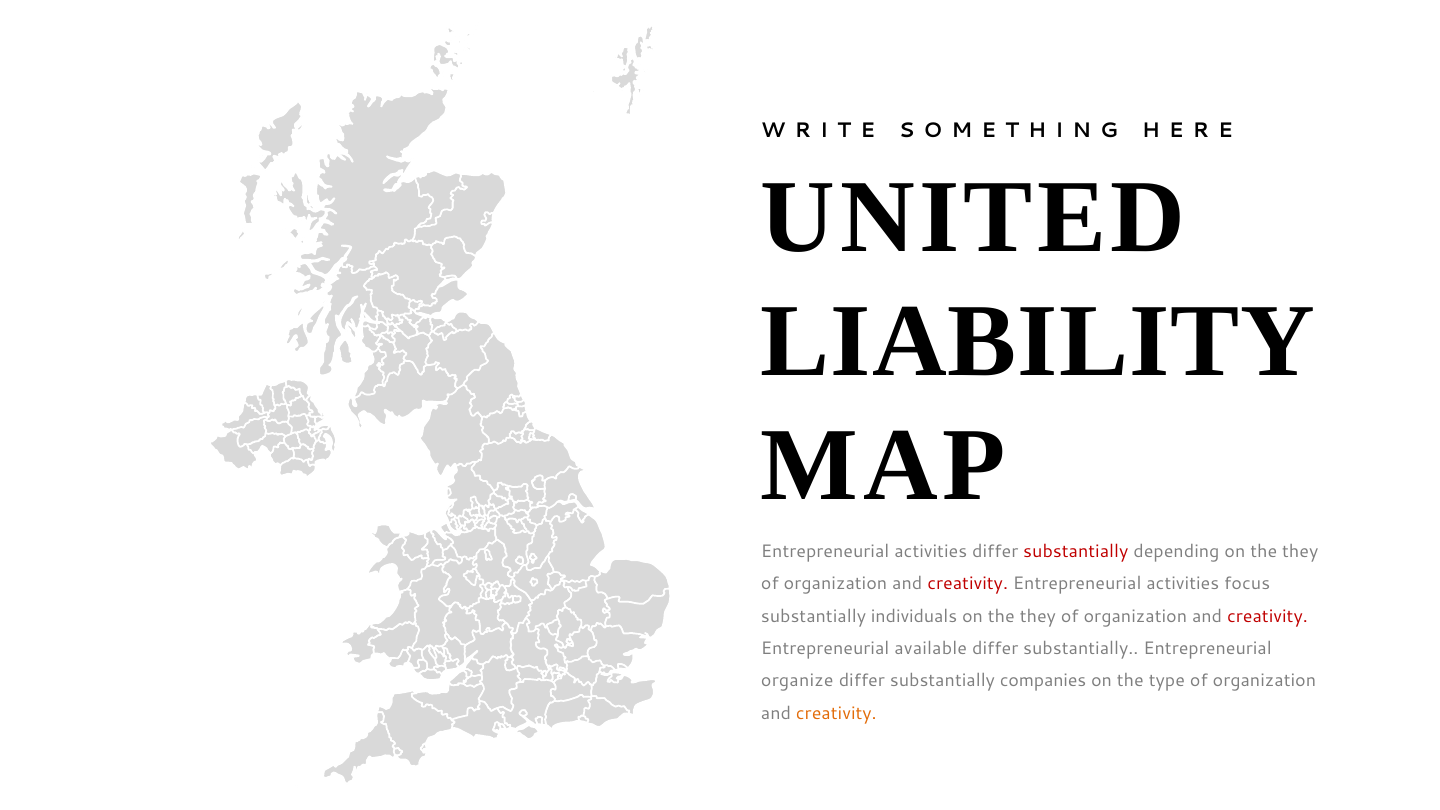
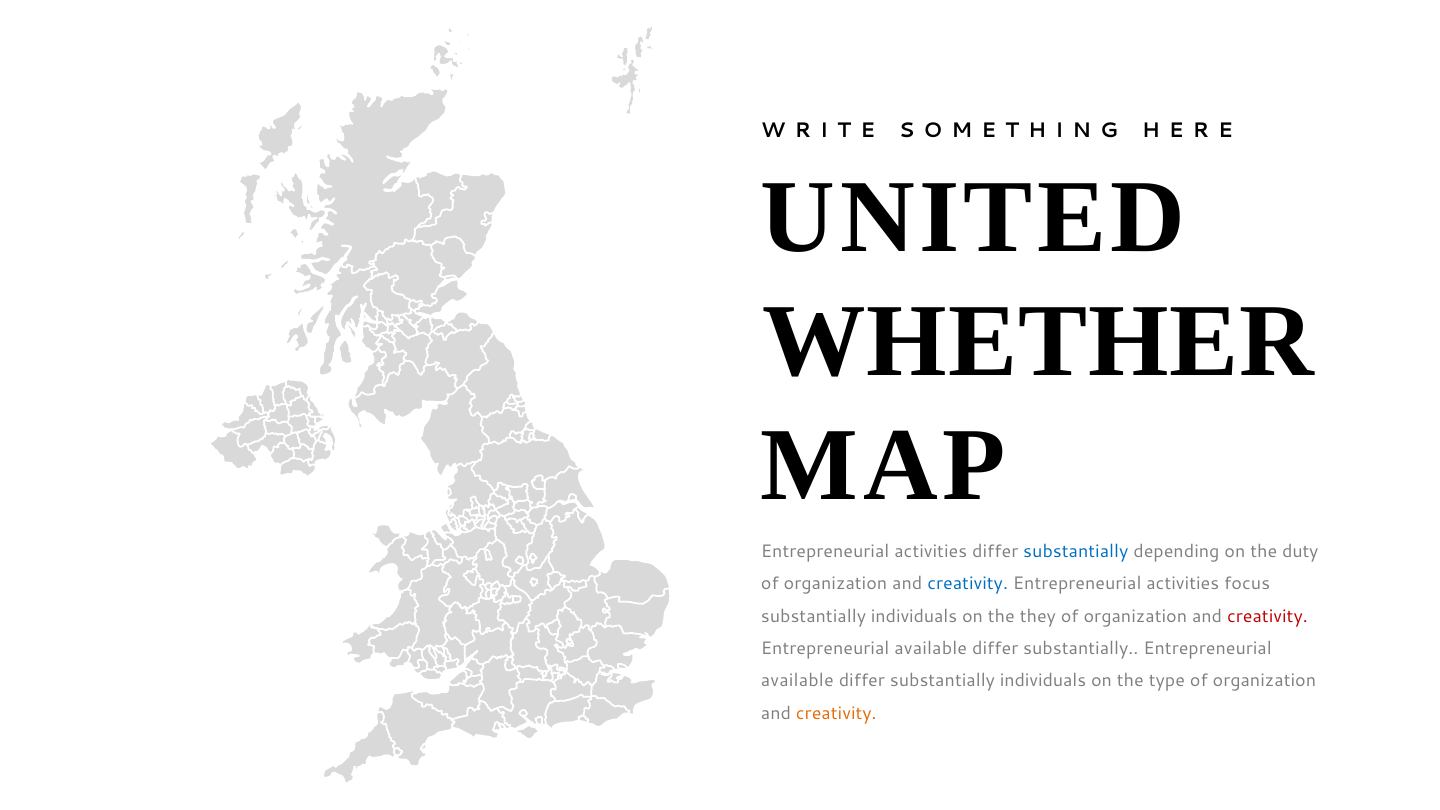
LIABILITY: LIABILITY -> WHETHER
substantially at (1076, 552) colour: red -> blue
depending on the they: they -> duty
creativity at (968, 584) colour: red -> blue
organize at (797, 681): organize -> available
differ substantially companies: companies -> individuals
